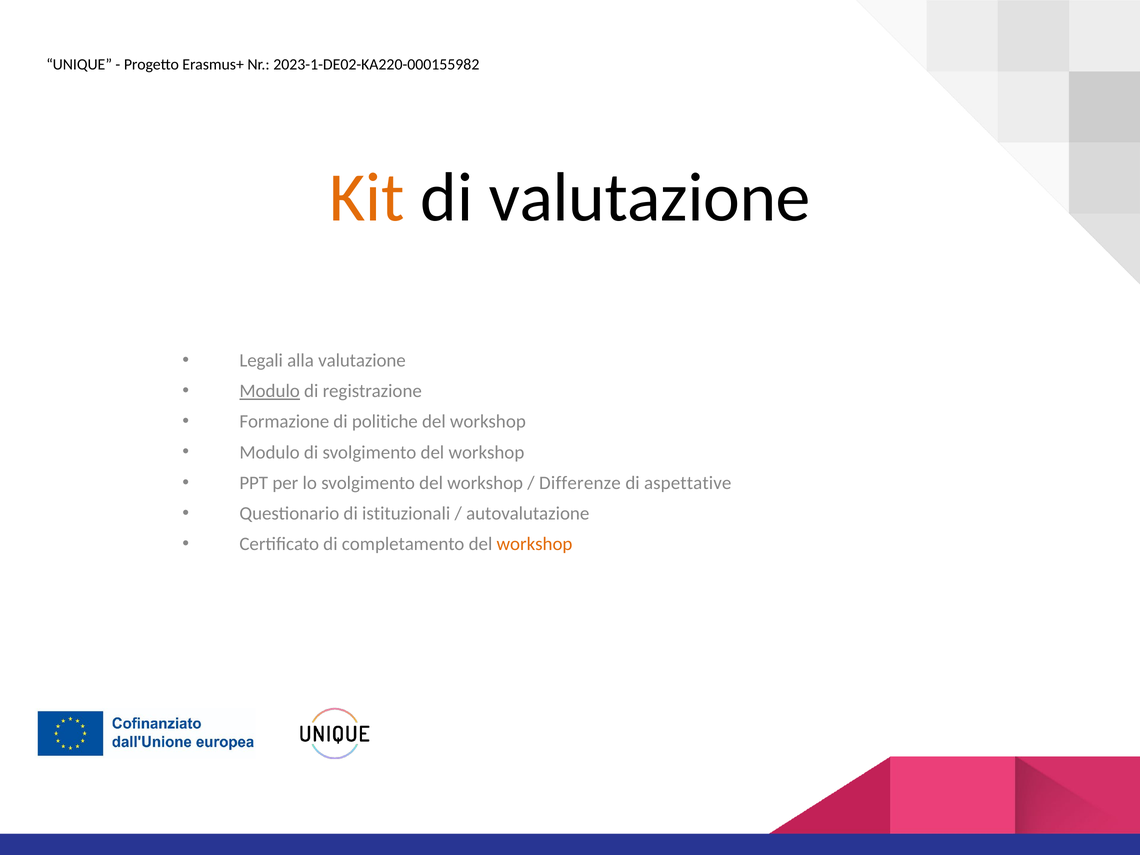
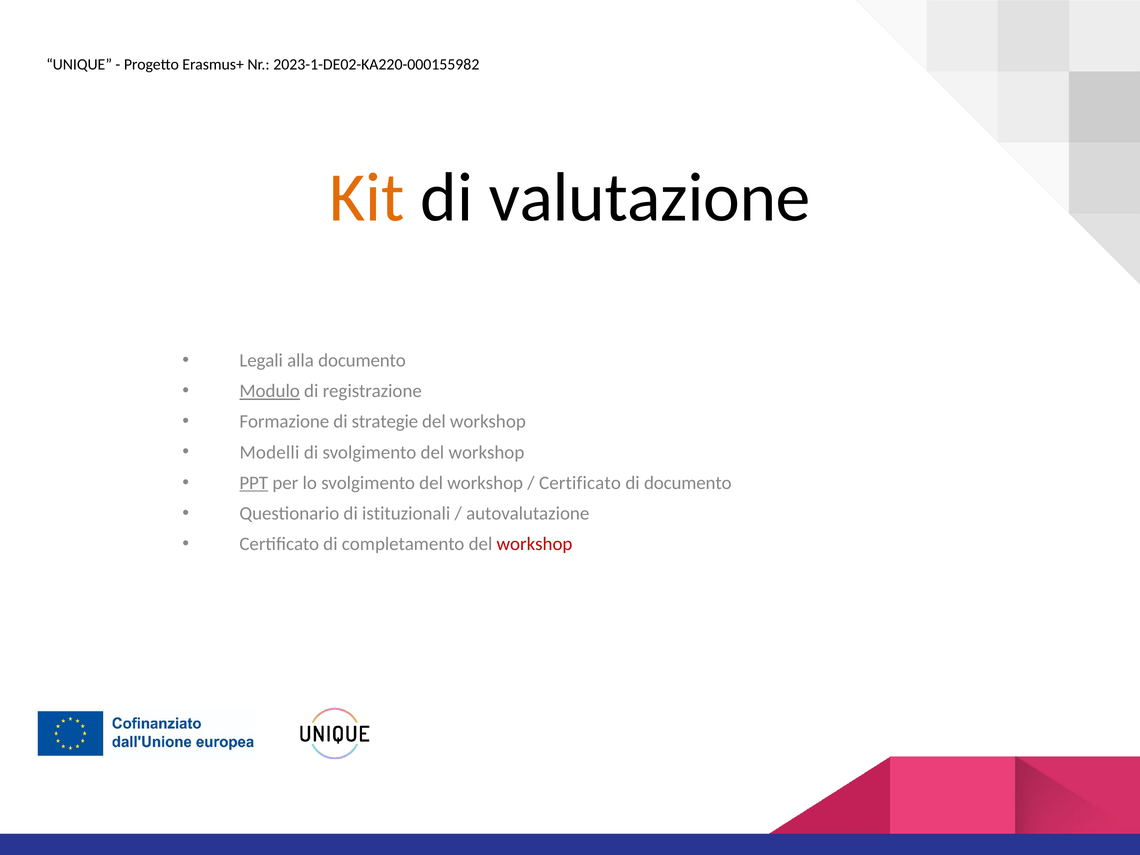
alla valutazione: valutazione -> documento
politiche: politiche -> strategie
Modulo at (270, 452): Modulo -> Modelli
PPT underline: none -> present
Differenze at (580, 483): Differenze -> Certificato
di aspettative: aspettative -> documento
workshop at (535, 544) colour: orange -> red
